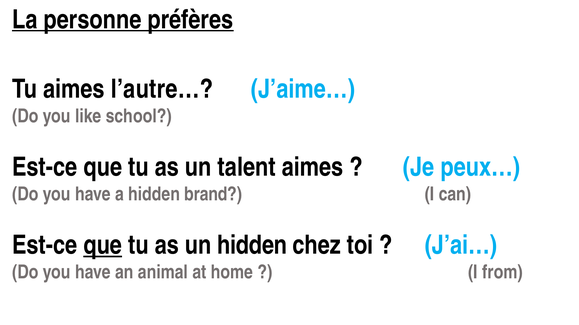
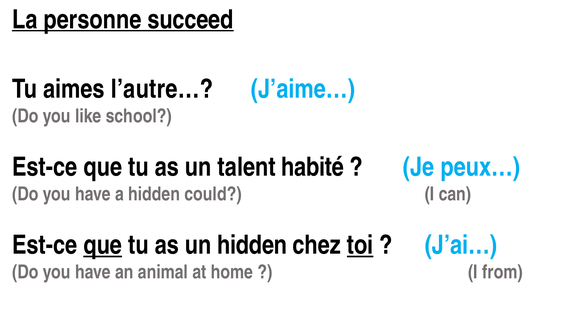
préfères: préfères -> succeed
talent aimes: aimes -> habité
brand: brand -> could
toi underline: none -> present
